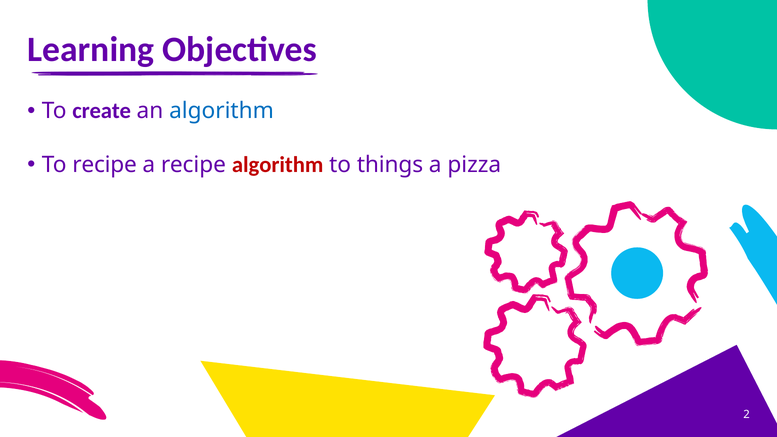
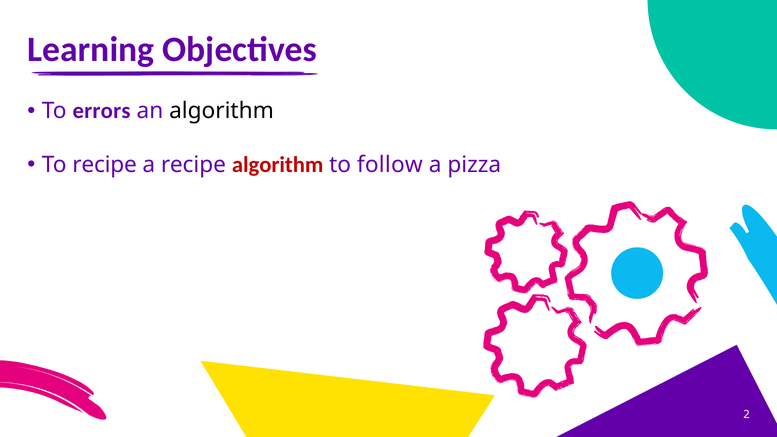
create: create -> errors
algorithm at (221, 111) colour: blue -> black
things: things -> follow
